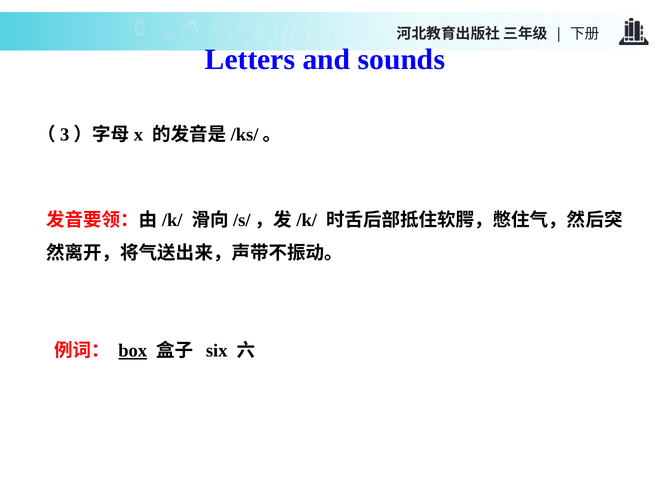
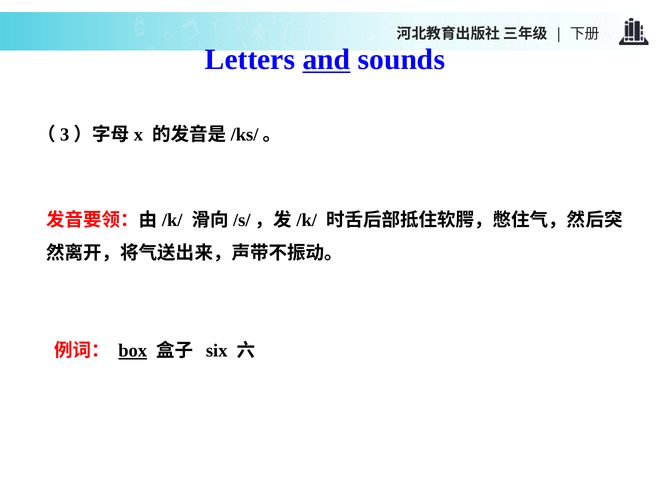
and underline: none -> present
